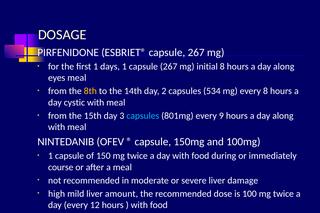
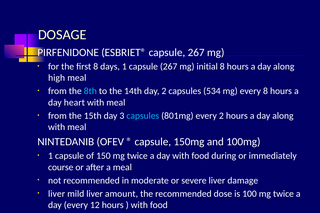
first 1: 1 -> 8
eyes: eyes -> high
8th colour: yellow -> light blue
cystic: cystic -> heart
every 9: 9 -> 2
high at (57, 194): high -> liver
